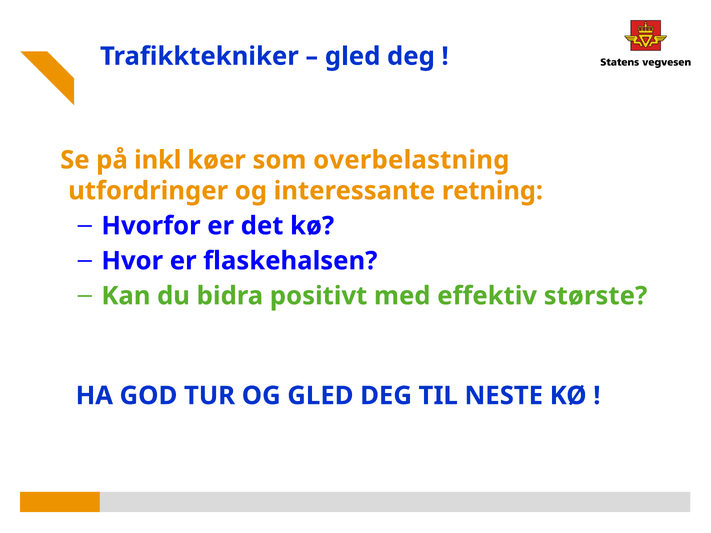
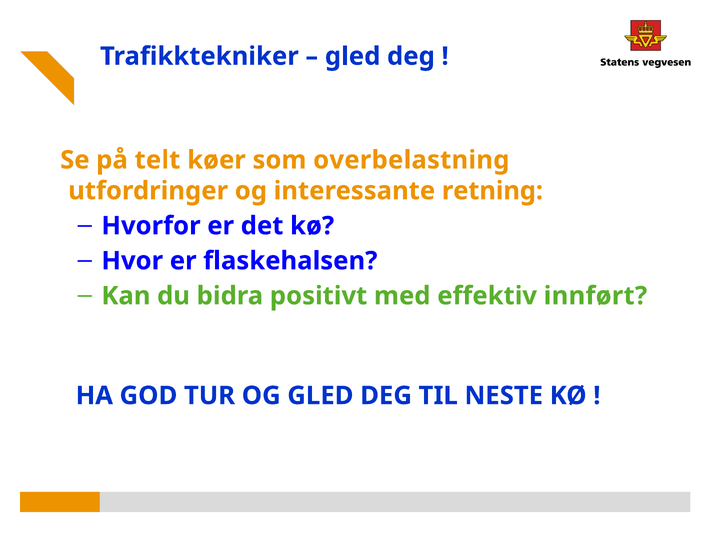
inkl: inkl -> telt
største: største -> innført
